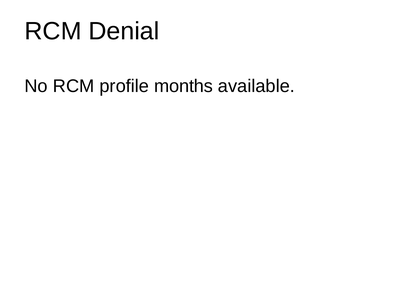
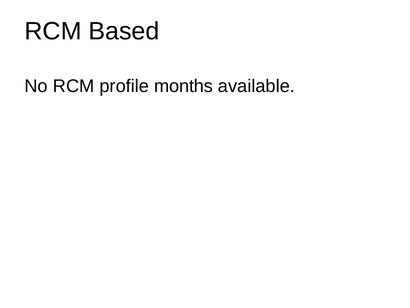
Denial: Denial -> Based
